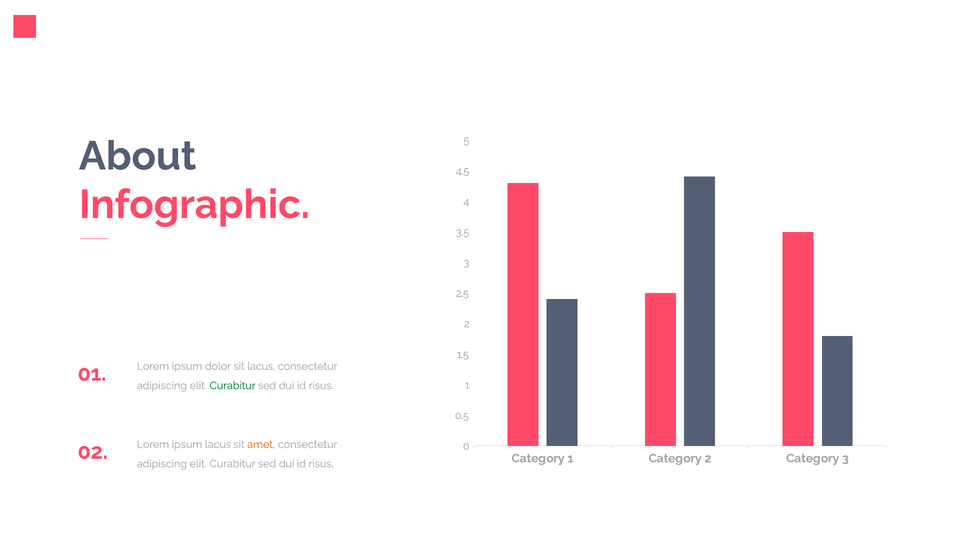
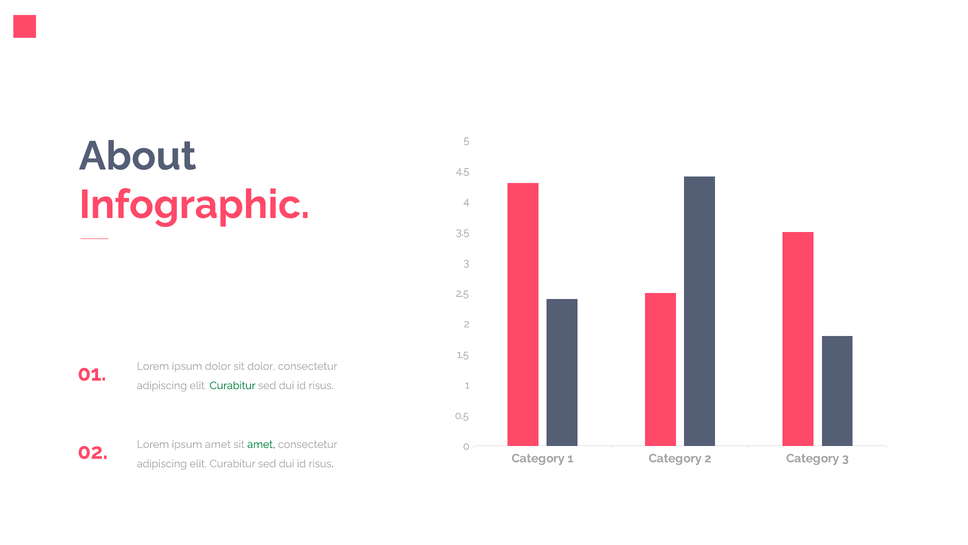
sit lacus: lacus -> dolor
ipsum lacus: lacus -> amet
amet at (261, 444) colour: orange -> green
